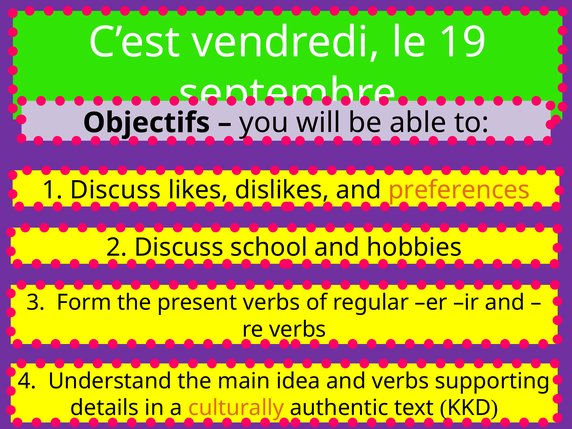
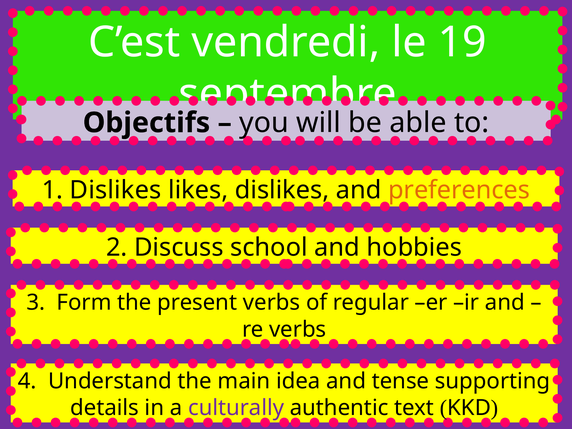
1 Discuss: Discuss -> Dislikes
and verbs: verbs -> tense
culturally colour: orange -> purple
